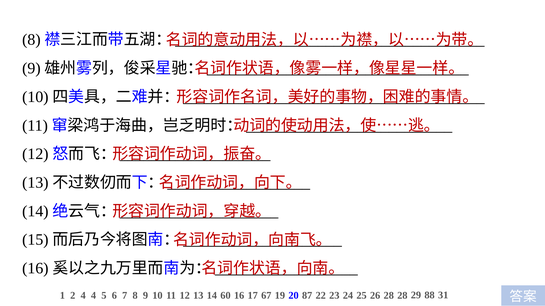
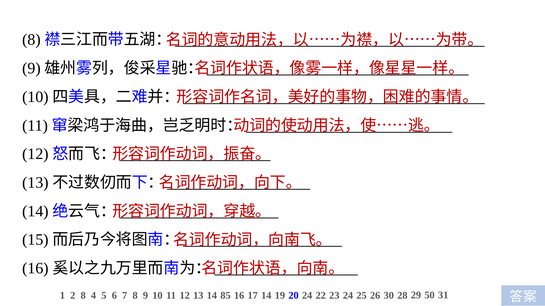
2 4: 4 -> 8
60: 60 -> 85
17 67: 67 -> 14
20 87: 87 -> 24
26 28: 28 -> 30
88: 88 -> 50
